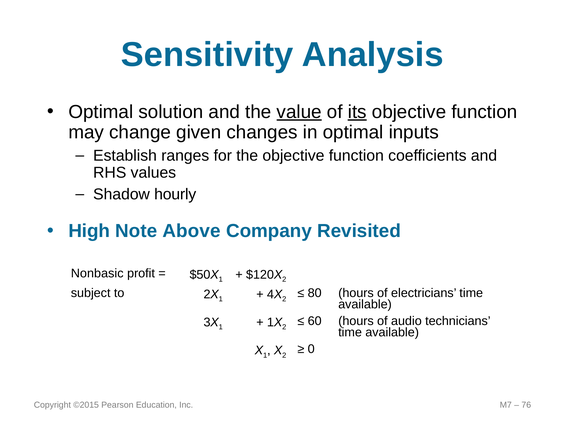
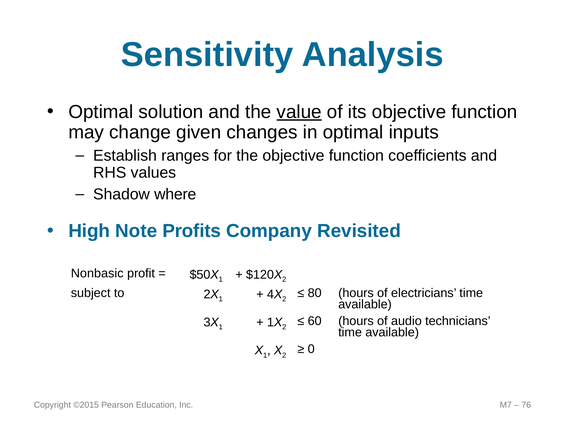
its underline: present -> none
hourly: hourly -> where
Above: Above -> Profits
